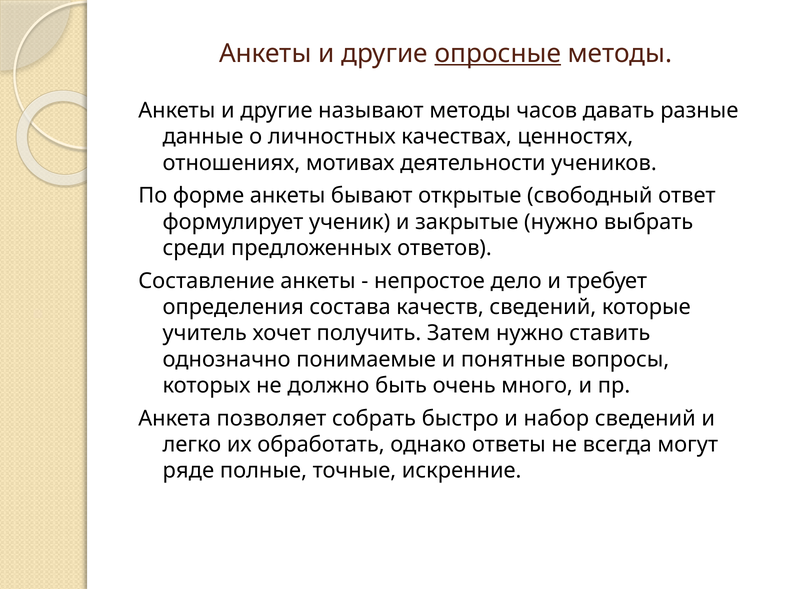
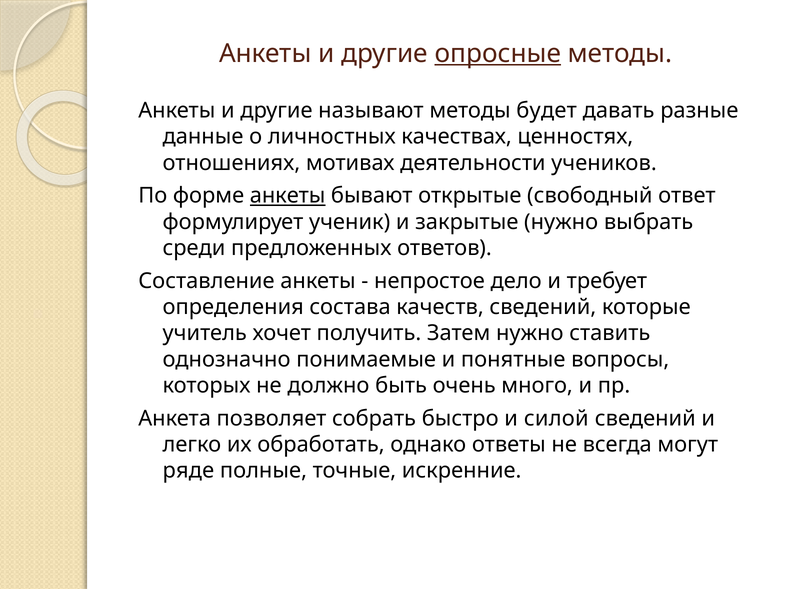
часов: часов -> будет
анкеты at (288, 196) underline: none -> present
набор: набор -> силой
